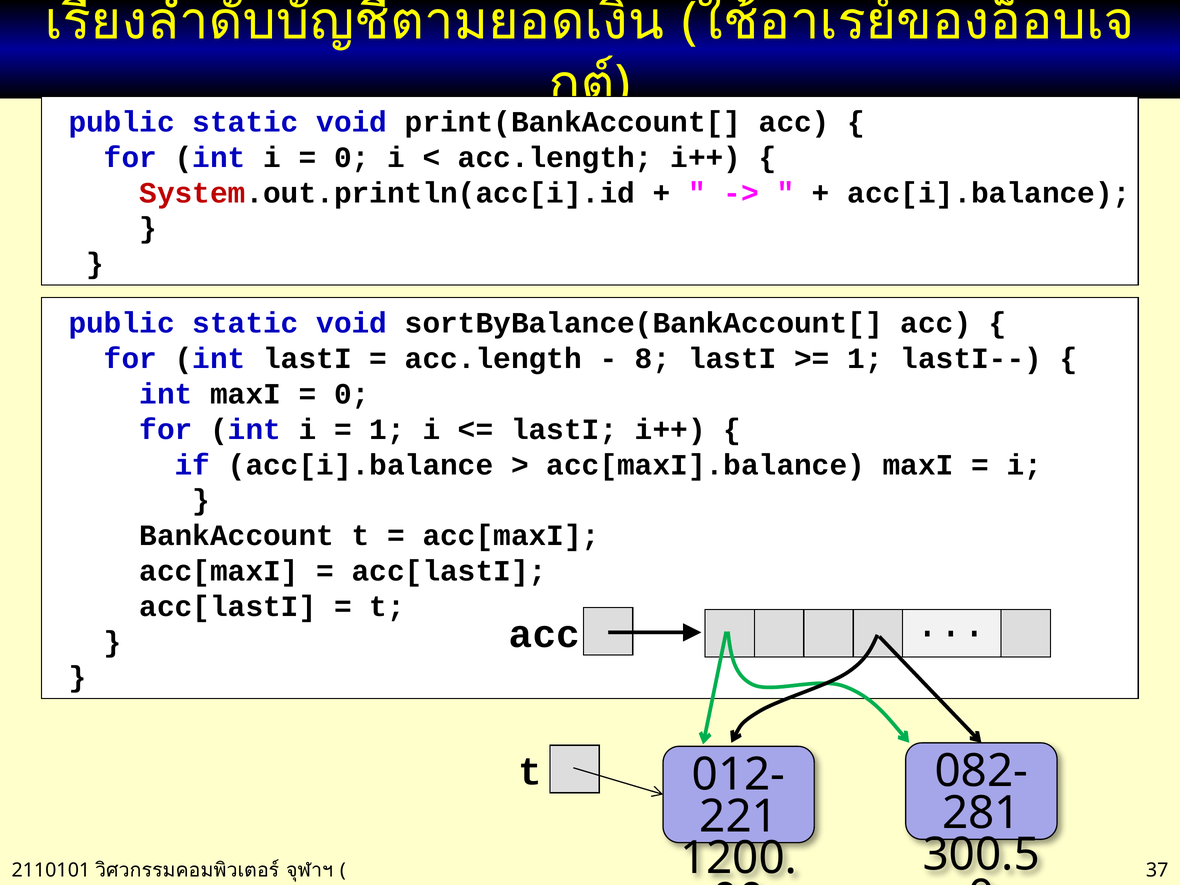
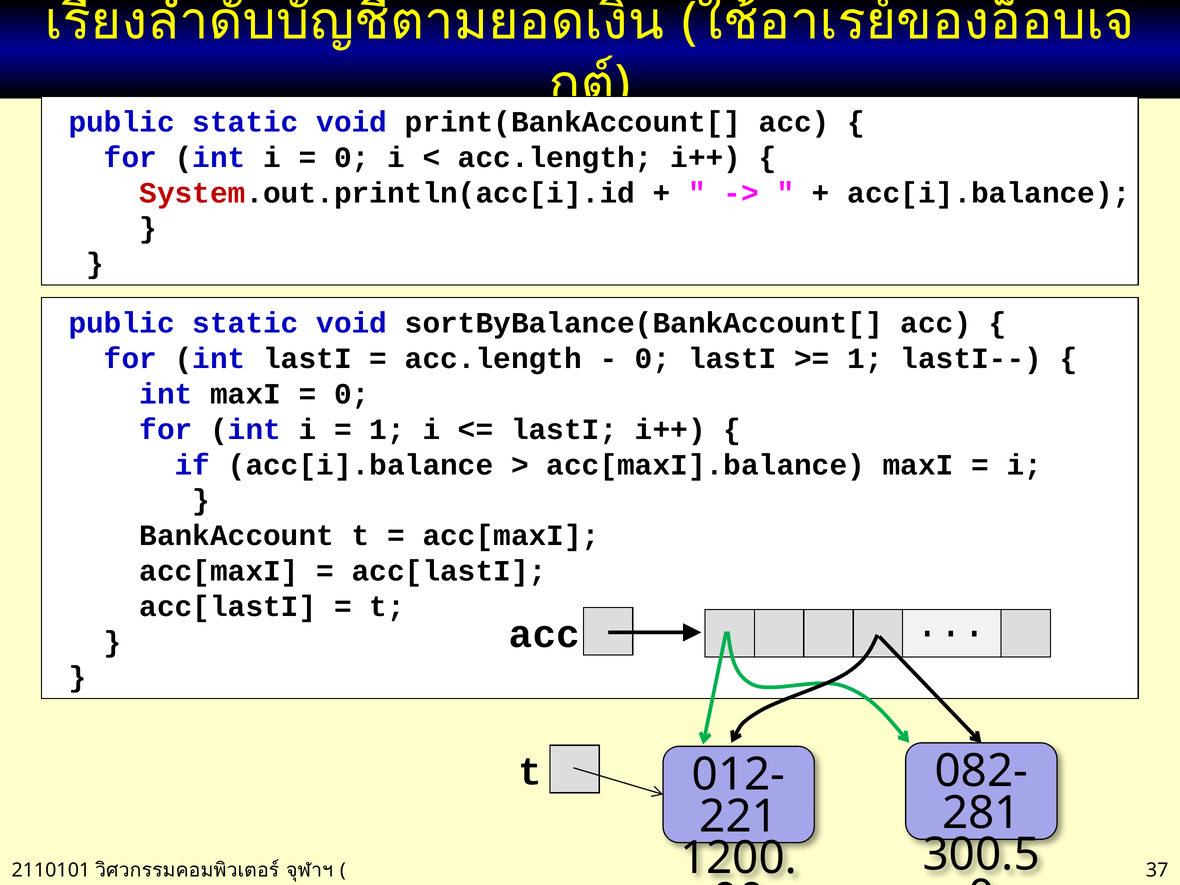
8 at (653, 359): 8 -> 0
